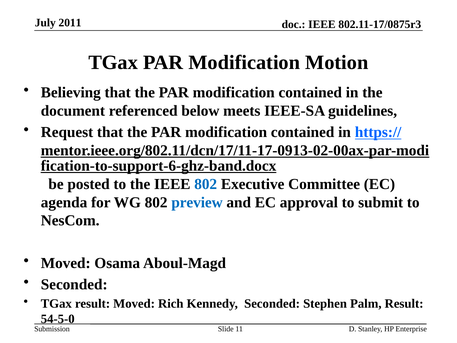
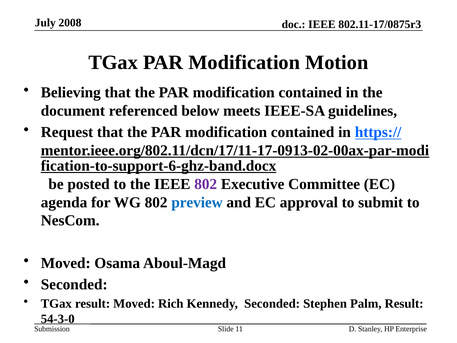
2011: 2011 -> 2008
802 at (206, 184) colour: blue -> purple
54-5-0: 54-5-0 -> 54-3-0
